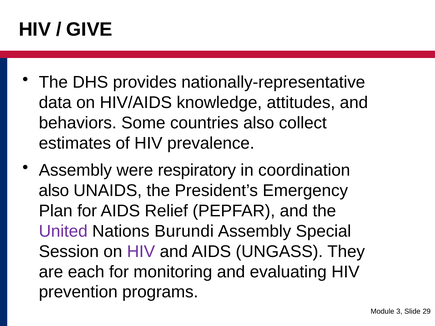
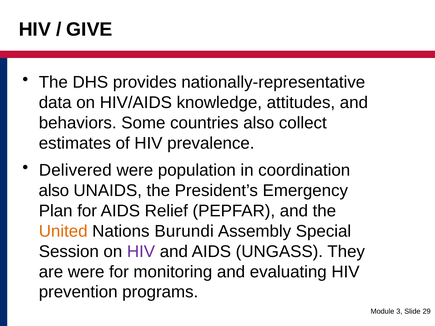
Assembly at (75, 170): Assembly -> Delivered
respiratory: respiratory -> population
United colour: purple -> orange
are each: each -> were
